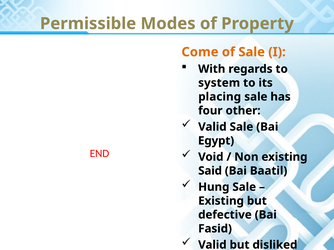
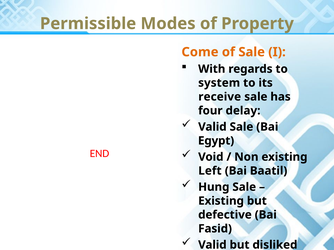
placing: placing -> receive
other: other -> delay
Said: Said -> Left
